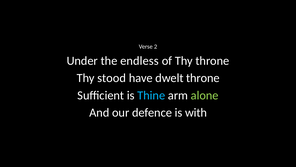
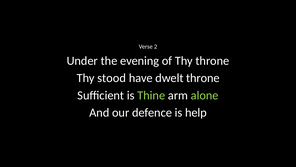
endless: endless -> evening
Thine colour: light blue -> light green
with: with -> help
